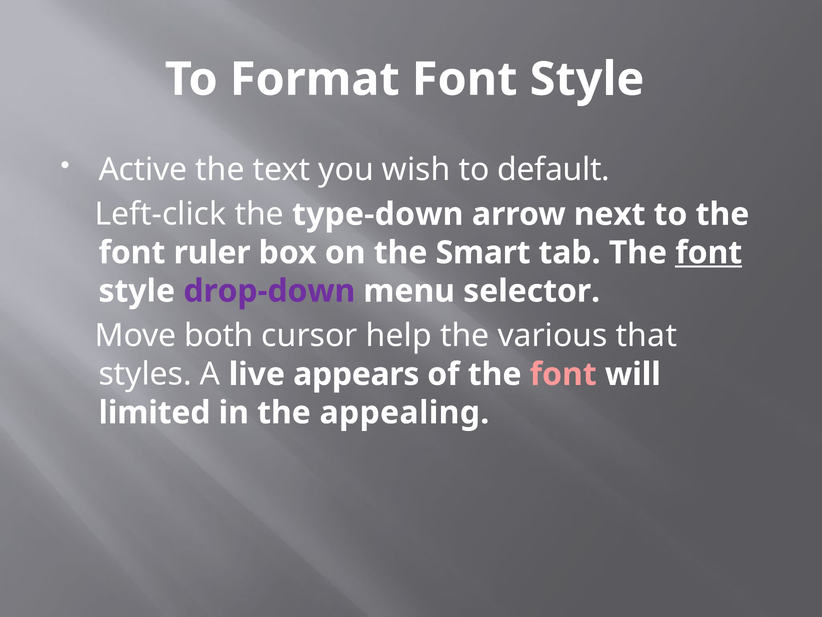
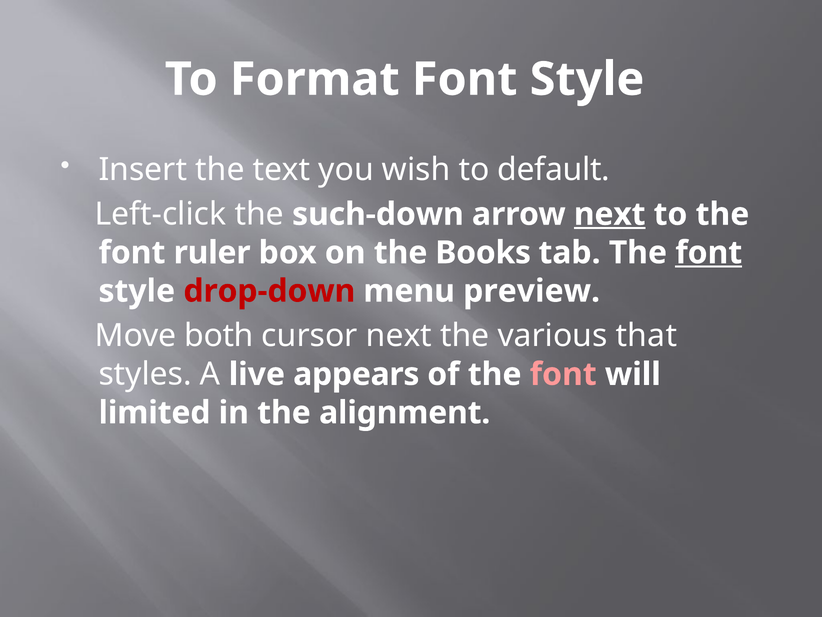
Active: Active -> Insert
type-down: type-down -> such-down
next at (610, 214) underline: none -> present
Smart: Smart -> Books
drop-down colour: purple -> red
selector: selector -> preview
cursor help: help -> next
appealing: appealing -> alignment
